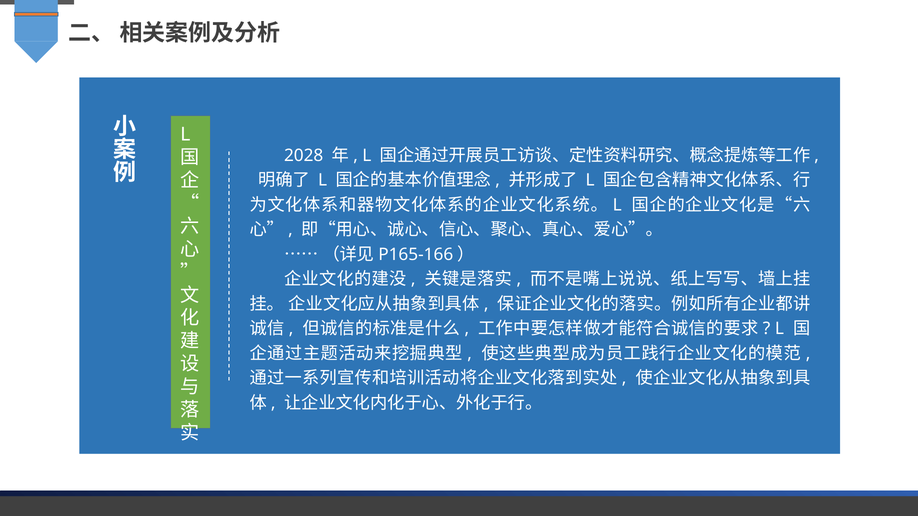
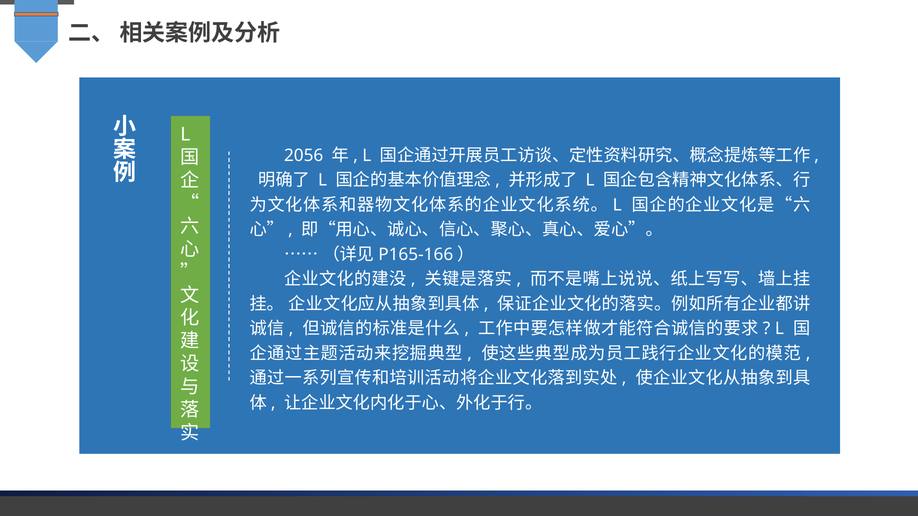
2028: 2028 -> 2056
